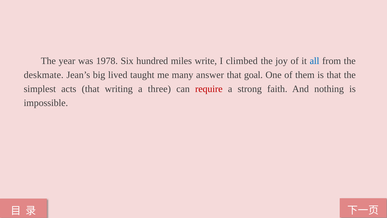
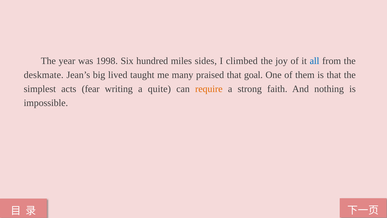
1978: 1978 -> 1998
write: write -> sides
answer: answer -> praised
acts that: that -> fear
three: three -> quite
require colour: red -> orange
